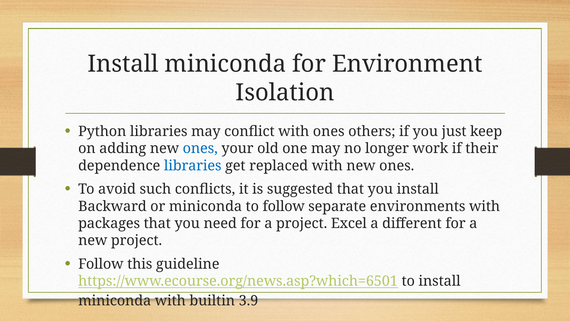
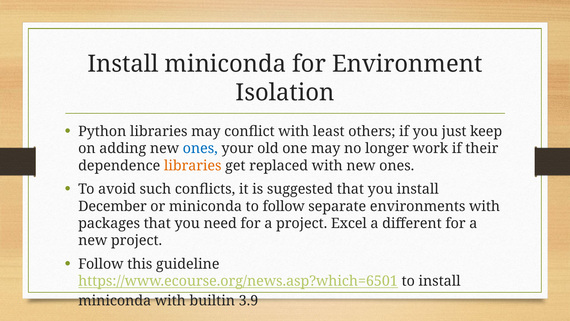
with ones: ones -> least
libraries at (193, 165) colour: blue -> orange
Backward: Backward -> December
